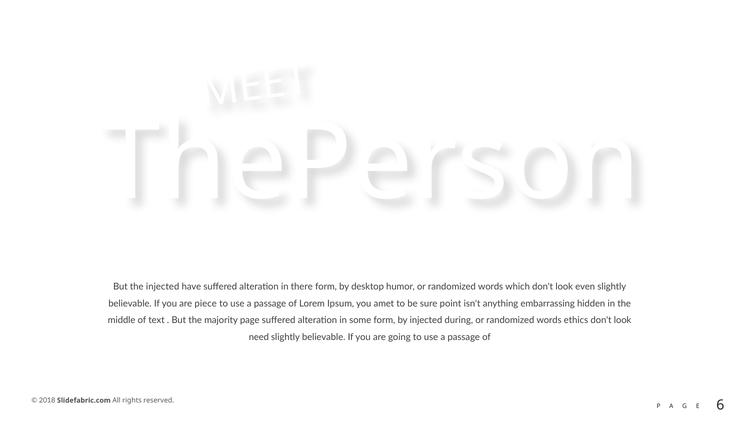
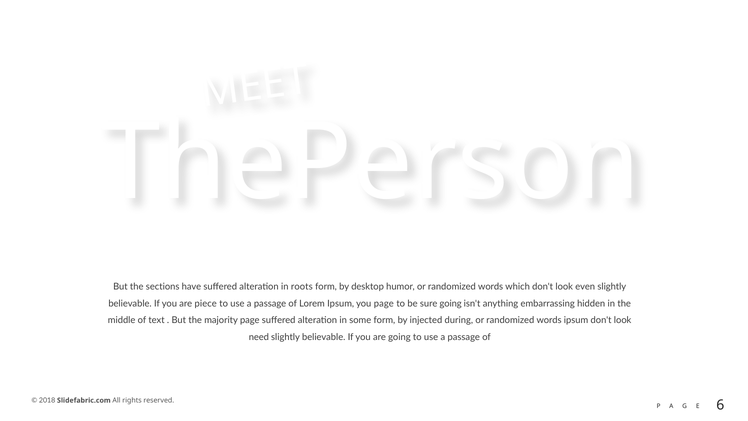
the injected: injected -> sections
there: there -> roots
you amet: amet -> page
sure point: point -> going
words ethics: ethics -> ipsum
